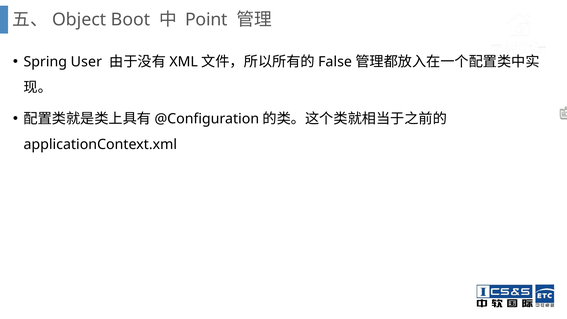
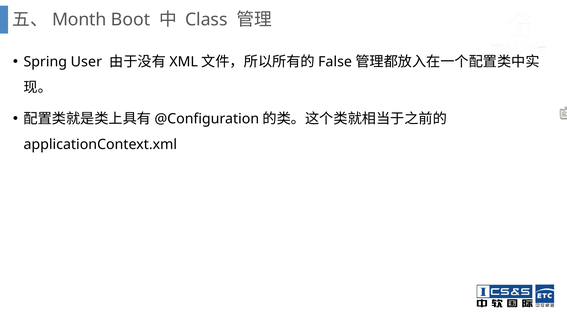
Object: Object -> Month
Point: Point -> Class
